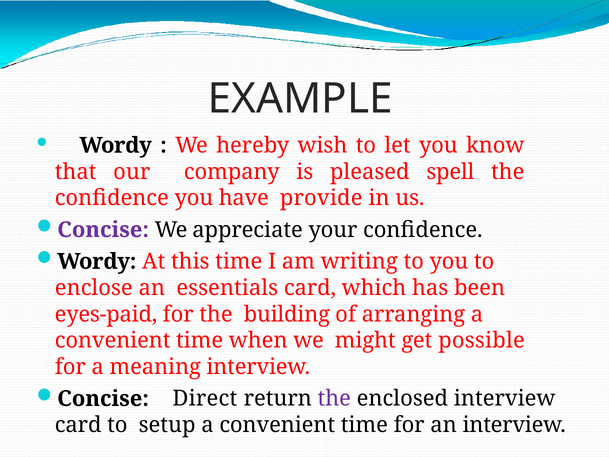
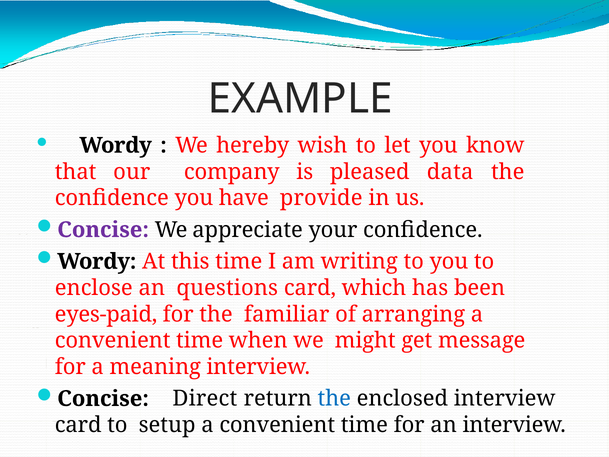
spell: spell -> data
essentials: essentials -> questions
building: building -> familiar
possible: possible -> message
the at (334, 398) colour: purple -> blue
